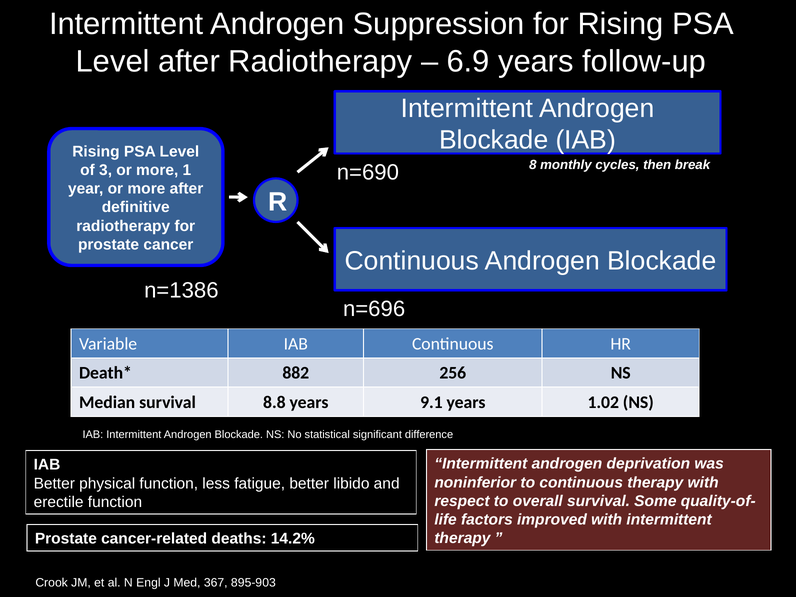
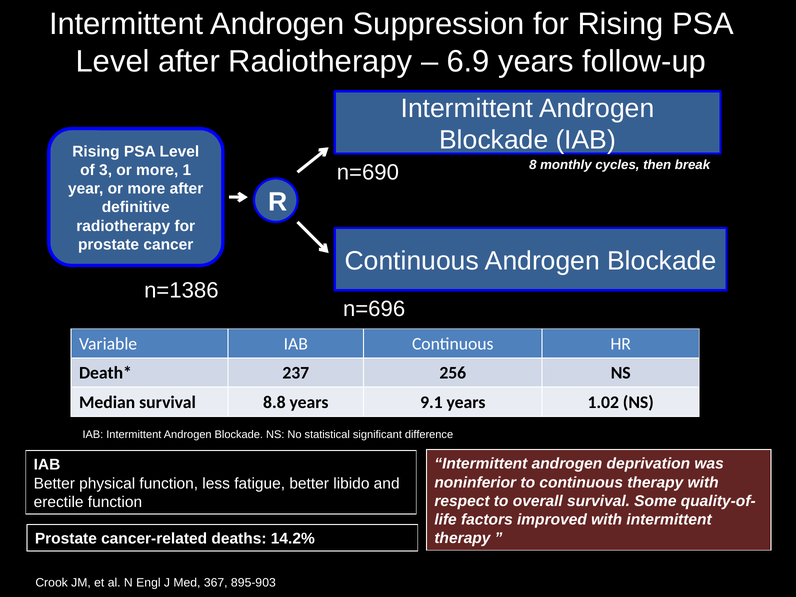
882: 882 -> 237
